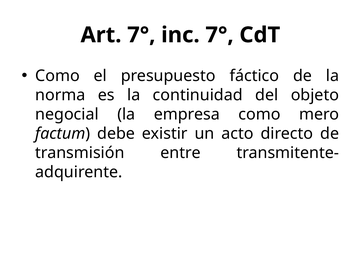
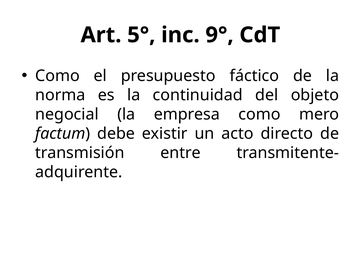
Art 7°: 7° -> 5°
inc 7°: 7° -> 9°
